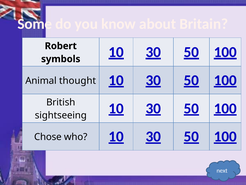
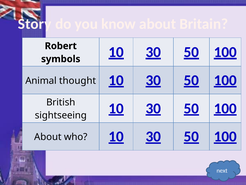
Some: Some -> Story
Chose at (48, 137): Chose -> About
